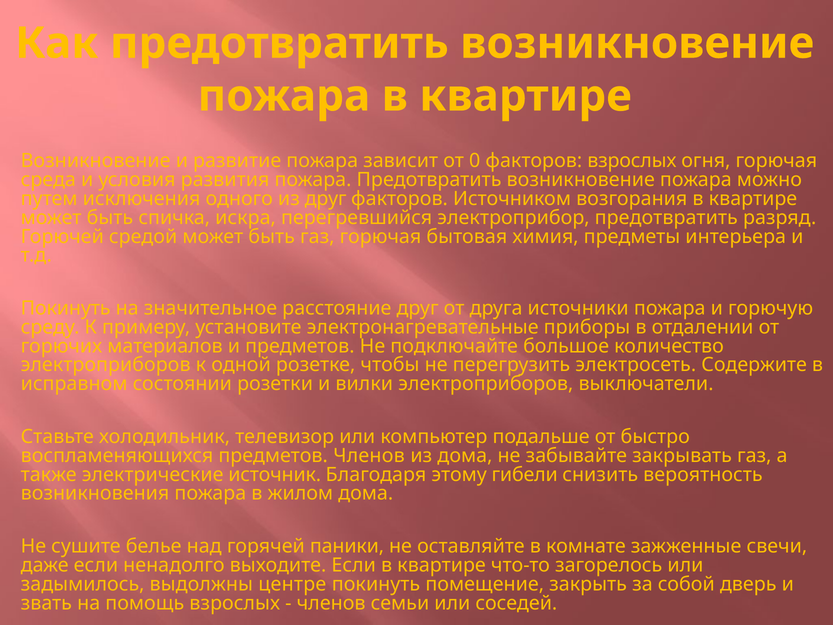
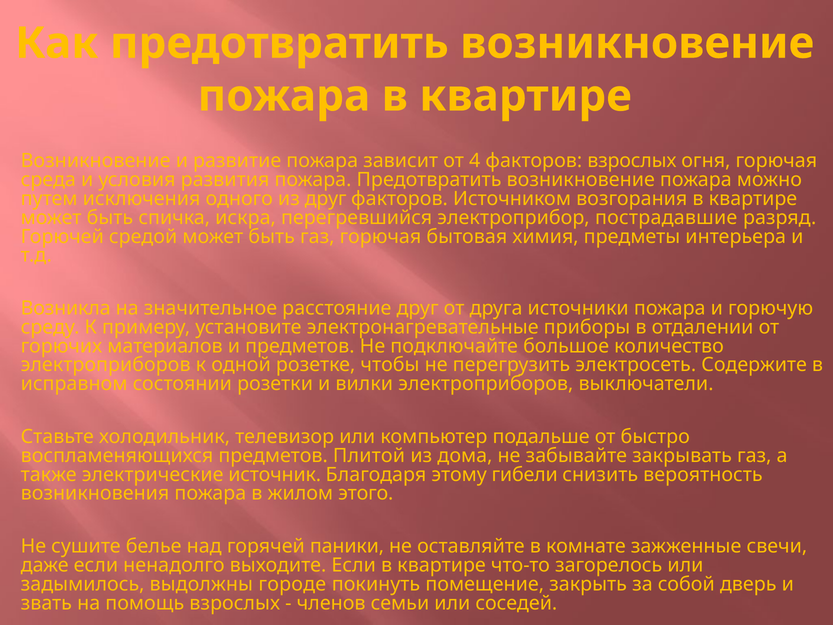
0: 0 -> 4
электроприбор предотвратить: предотвратить -> пострадавшие
Покинуть at (66, 308): Покинуть -> Возникла
предметов Членов: Членов -> Плитой
жилом дома: дома -> этого
центре: центре -> городе
